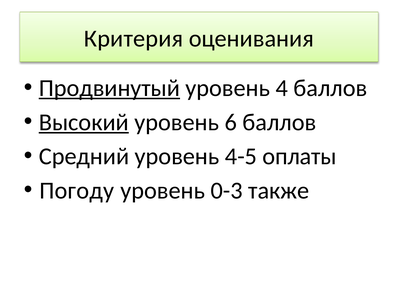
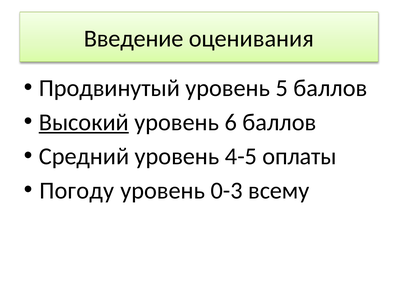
Критерия: Критерия -> Введение
Продвинутый underline: present -> none
4: 4 -> 5
также: также -> всему
